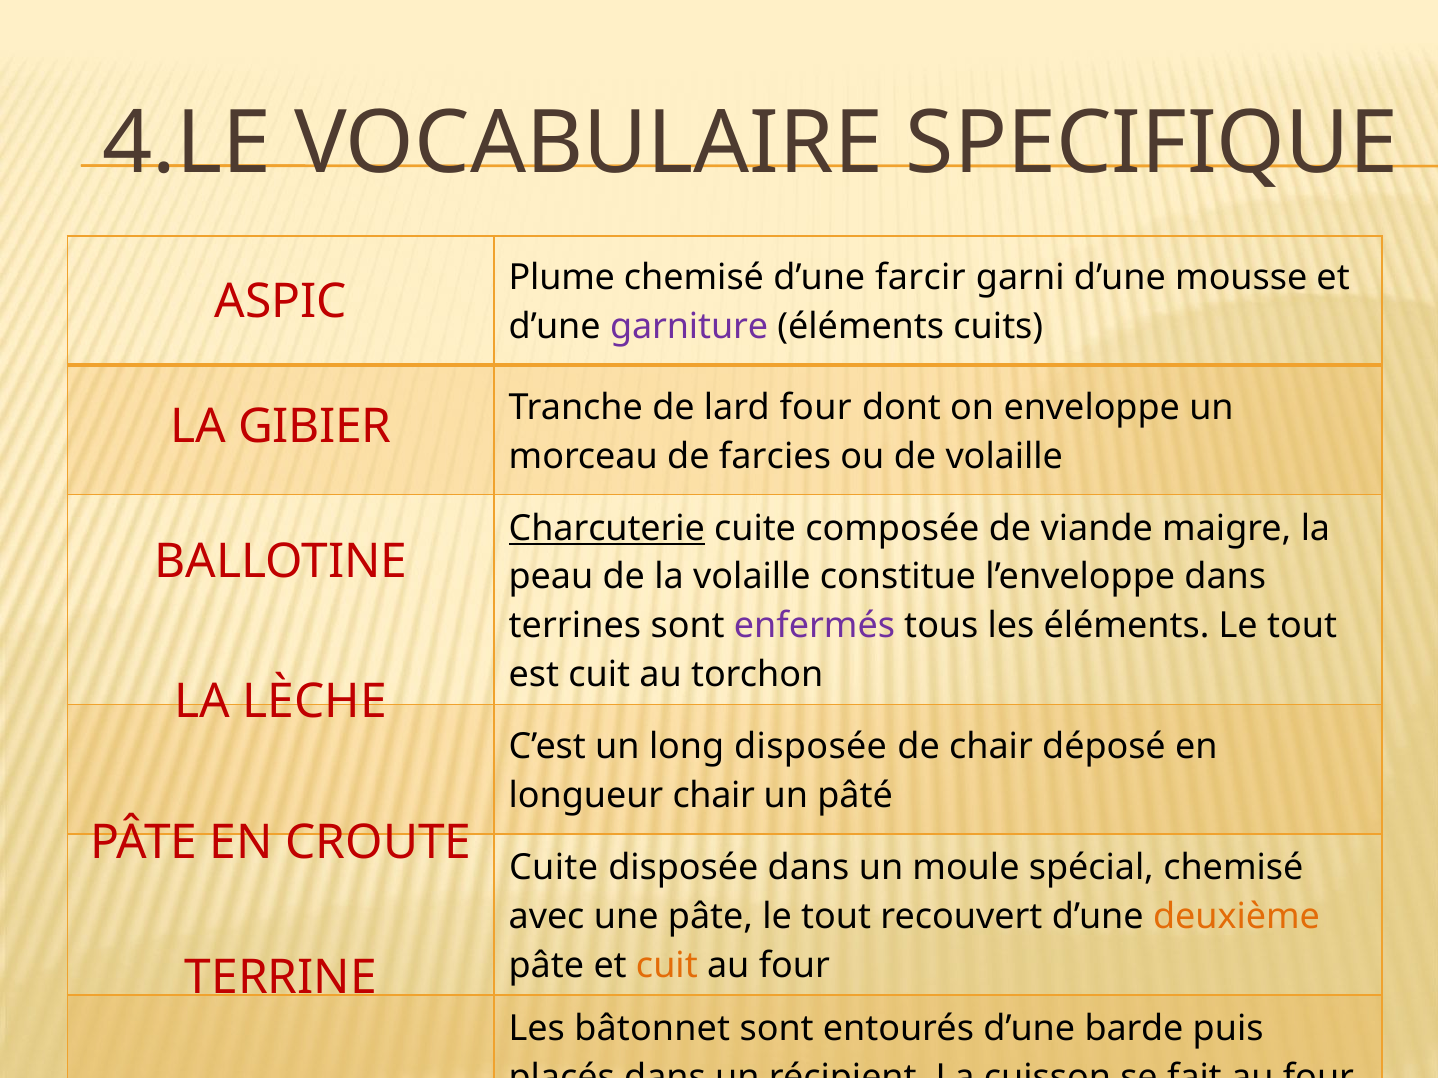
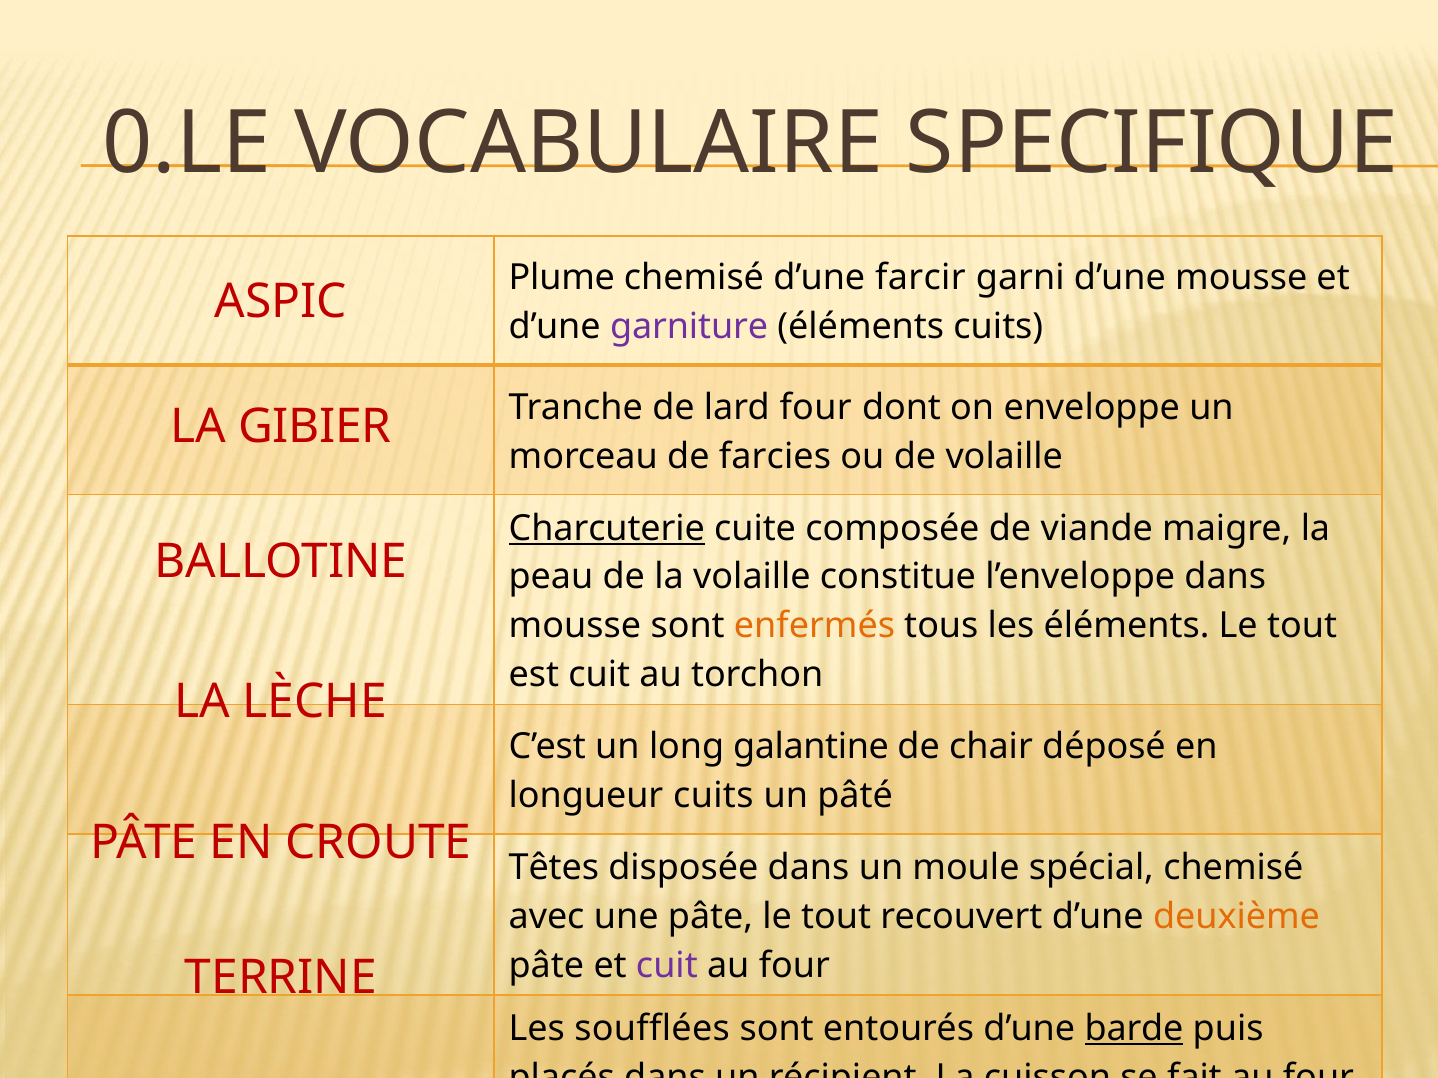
4.LE: 4.LE -> 0.LE
terrines at (575, 626): terrines -> mousse
enfermés colour: purple -> orange
long disposée: disposée -> galantine
longueur chair: chair -> cuits
Cuite at (554, 868): Cuite -> Têtes
cuit at (667, 966) colour: orange -> purple
bâtonnet: bâtonnet -> soufflées
barde underline: none -> present
